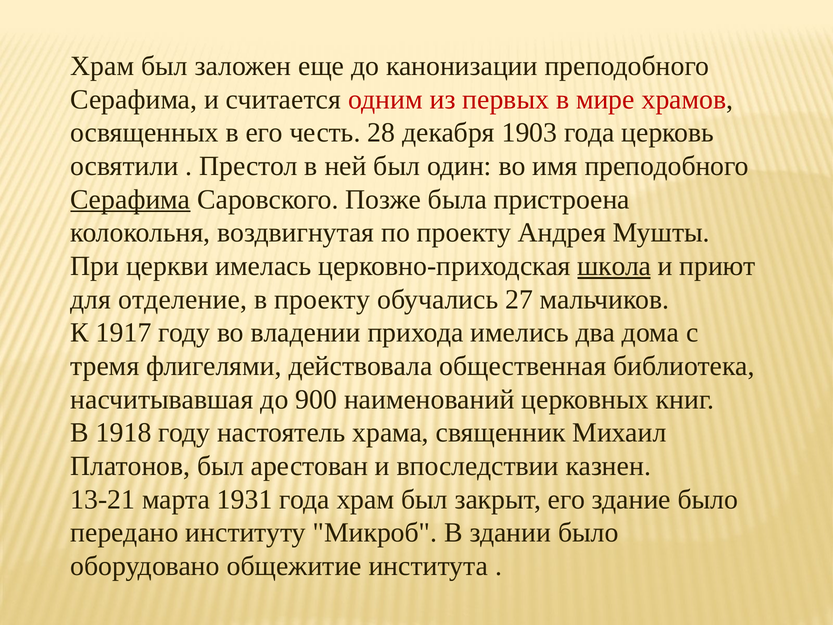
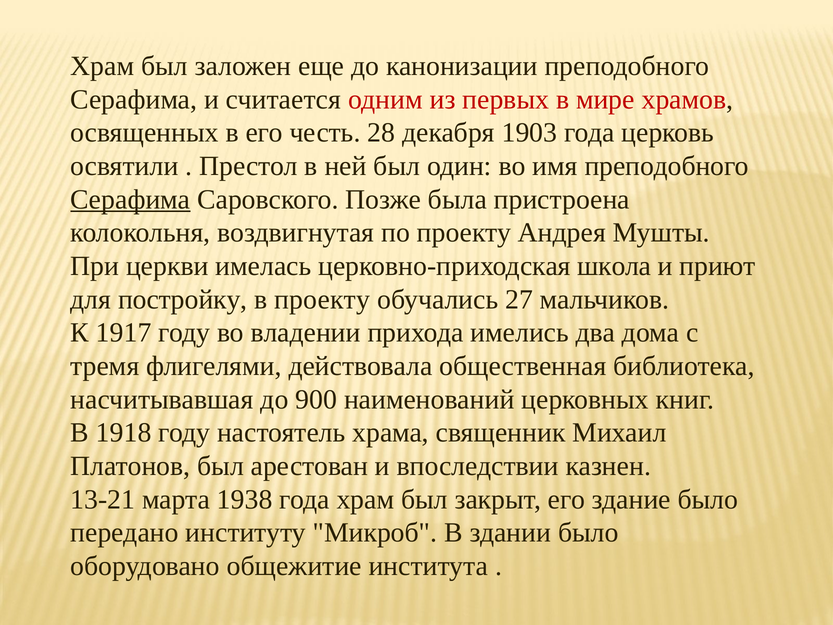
школа underline: present -> none
отделение: отделение -> постройку
1931: 1931 -> 1938
